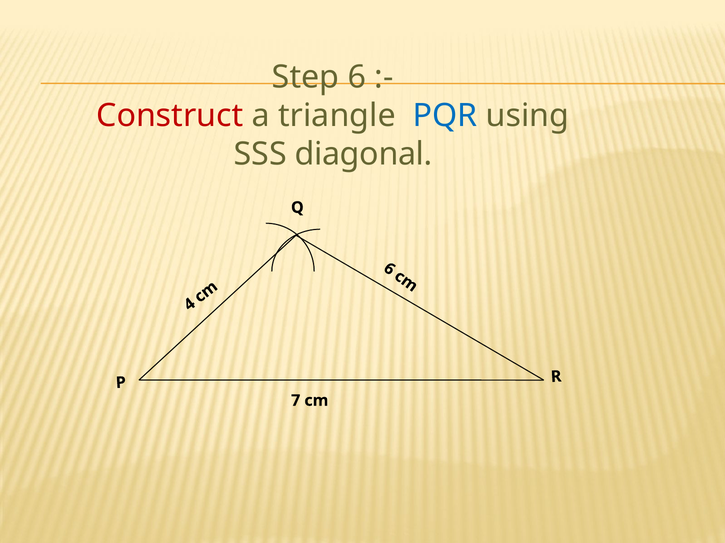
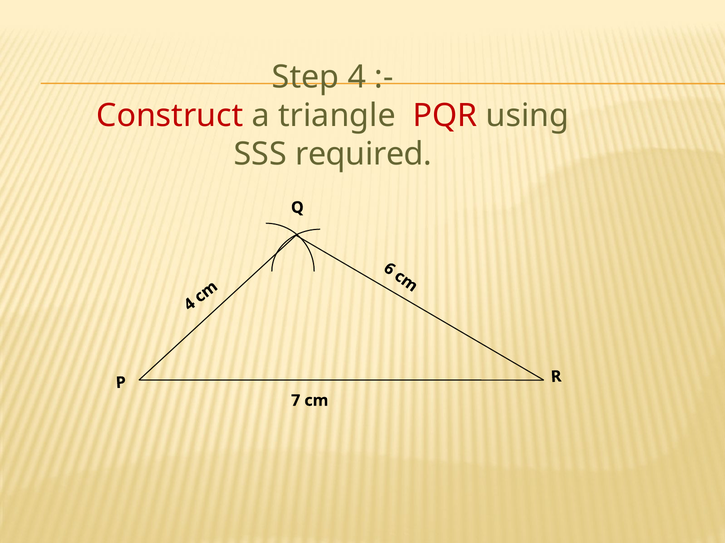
Step 6: 6 -> 4
PQR colour: blue -> red
diagonal: diagonal -> required
